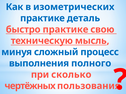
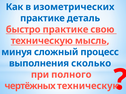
полного: полного -> сколько
сколько: сколько -> полного
чертёжных пользования: пользования -> техническую
